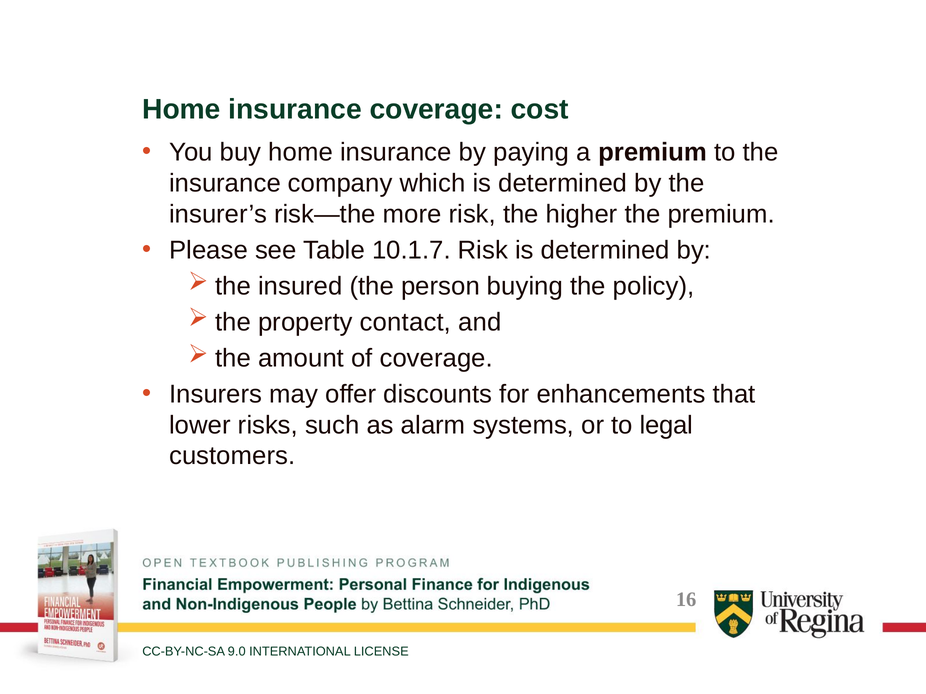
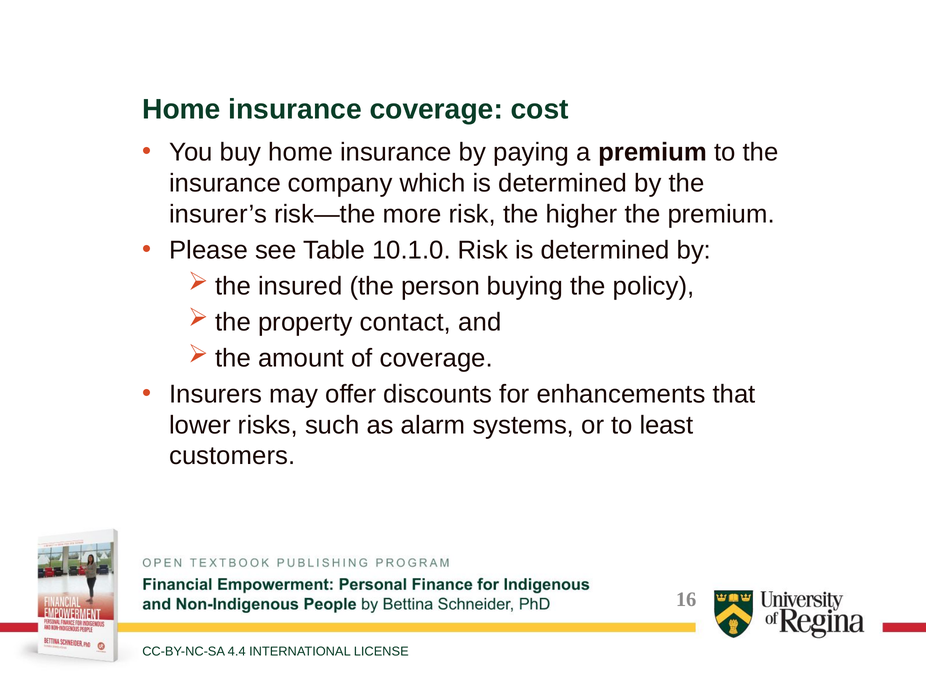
10.1.7: 10.1.7 -> 10.1.0
legal: legal -> least
9.0: 9.0 -> 4.4
